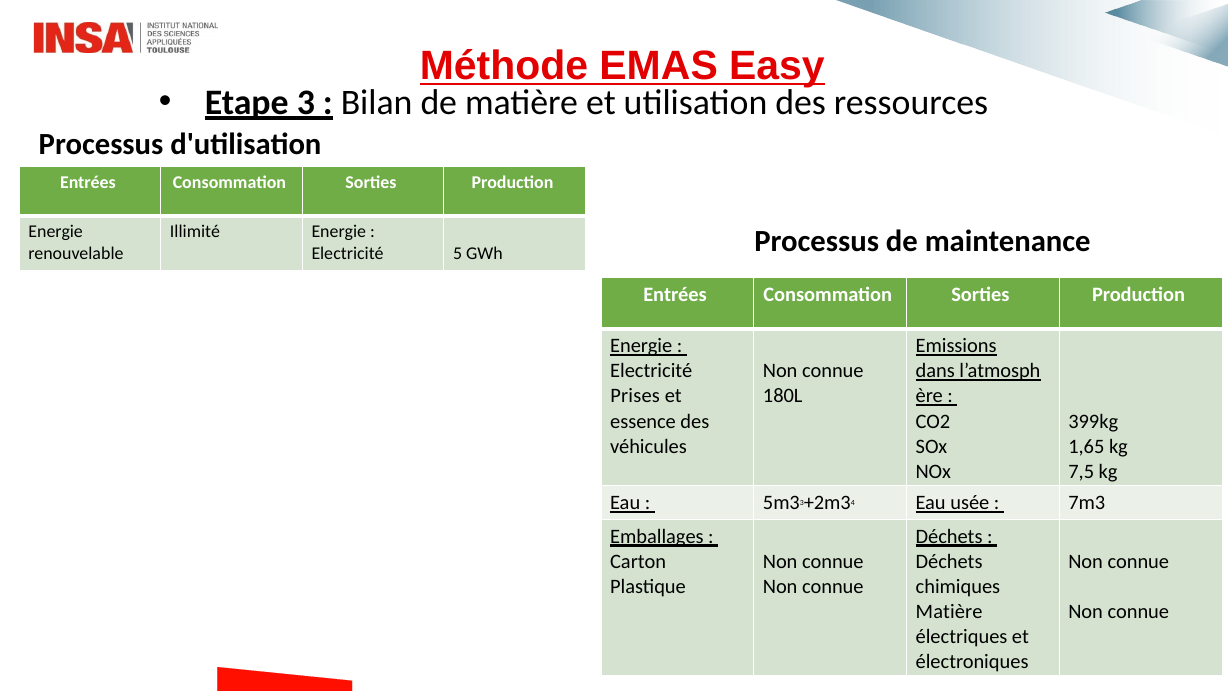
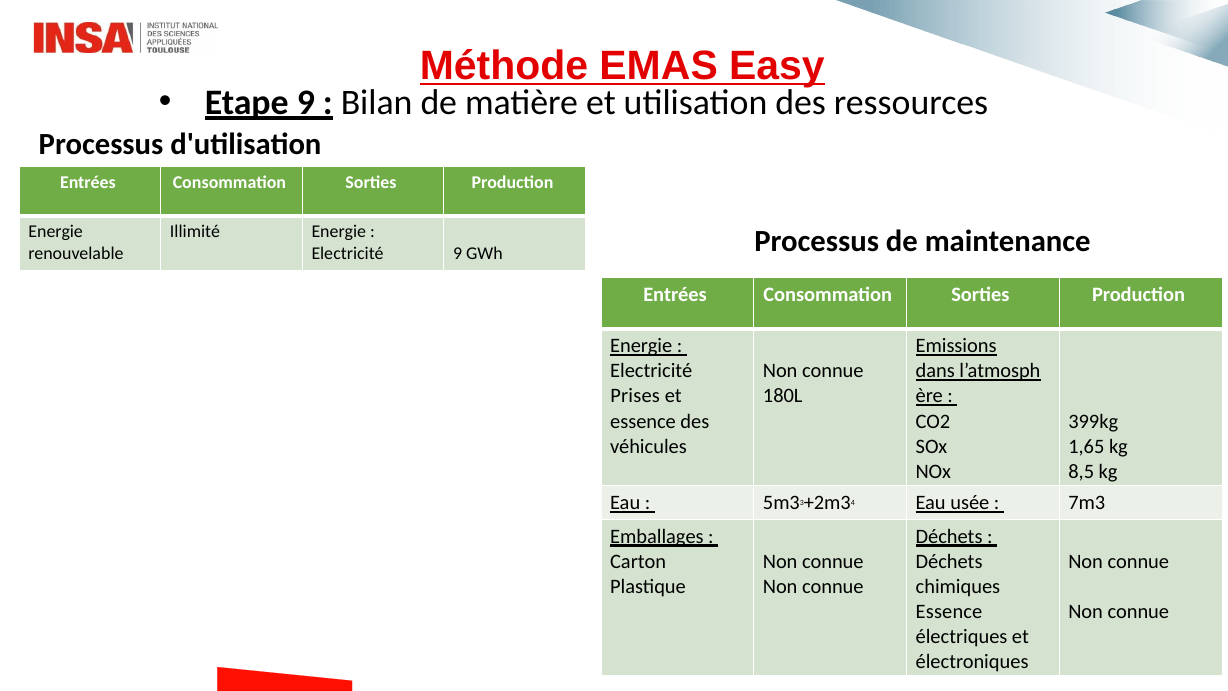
Etape 3: 3 -> 9
Electricité 5: 5 -> 9
7,5: 7,5 -> 8,5
Matière at (949, 611): Matière -> Essence
